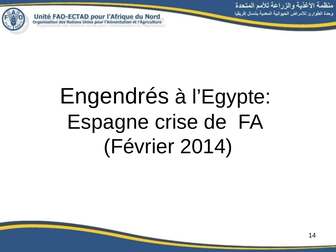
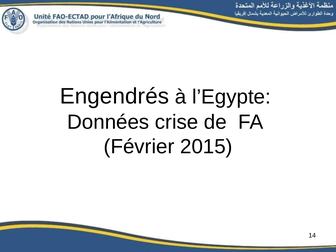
Espagne: Espagne -> Données
2014: 2014 -> 2015
